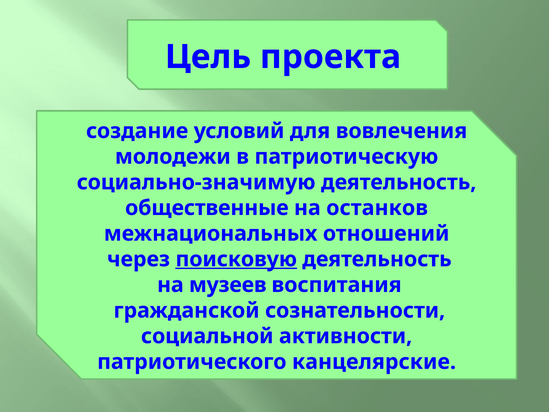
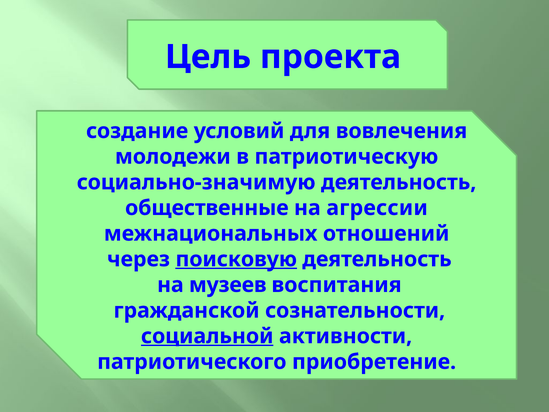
останков: останков -> агрессии
социальной underline: none -> present
канцелярские: канцелярские -> приобретение
